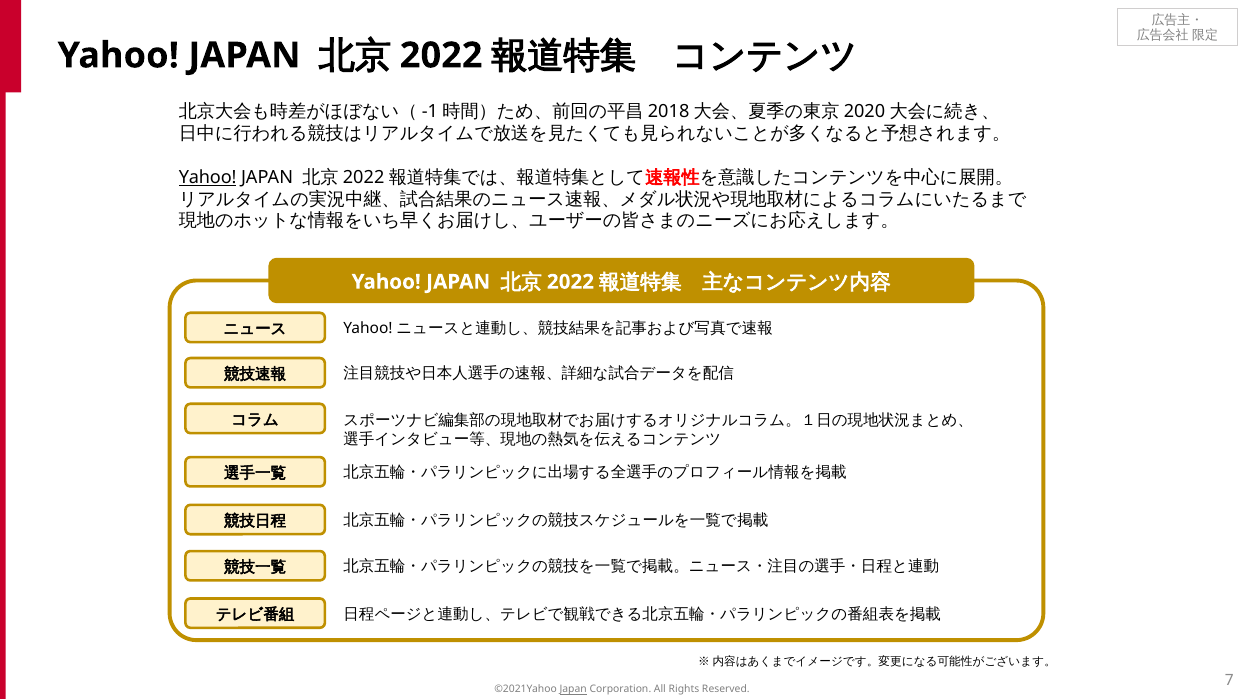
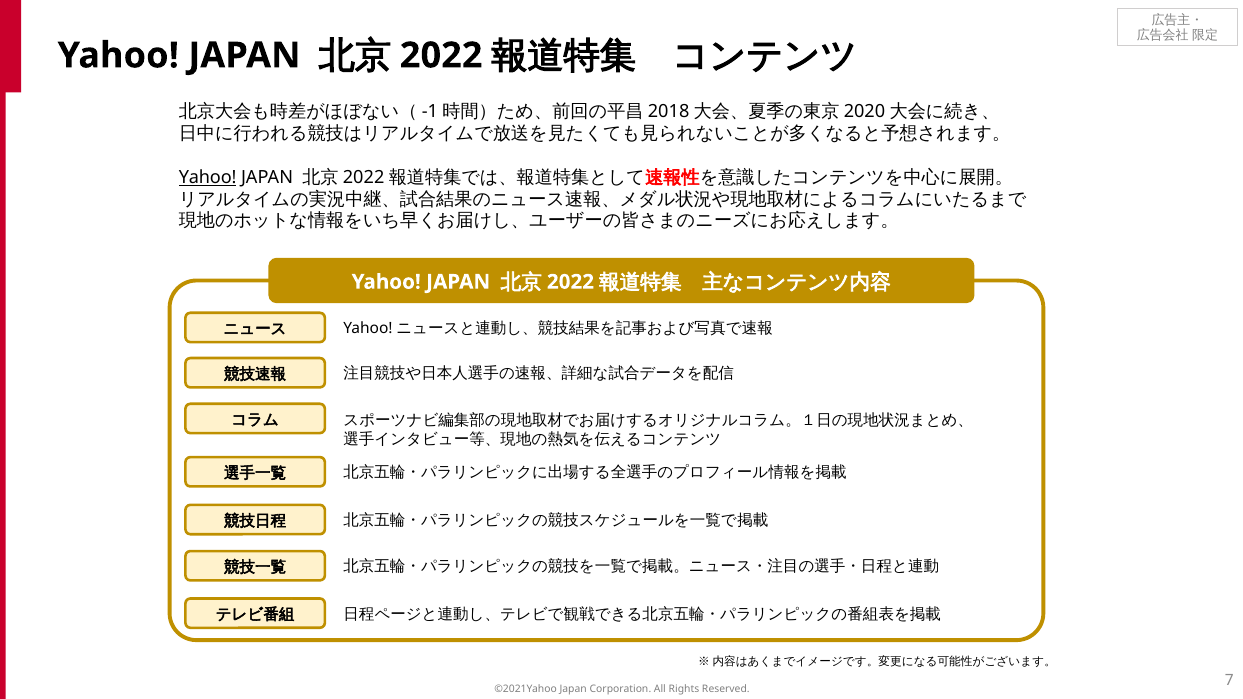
Japan at (573, 690) underline: present -> none
